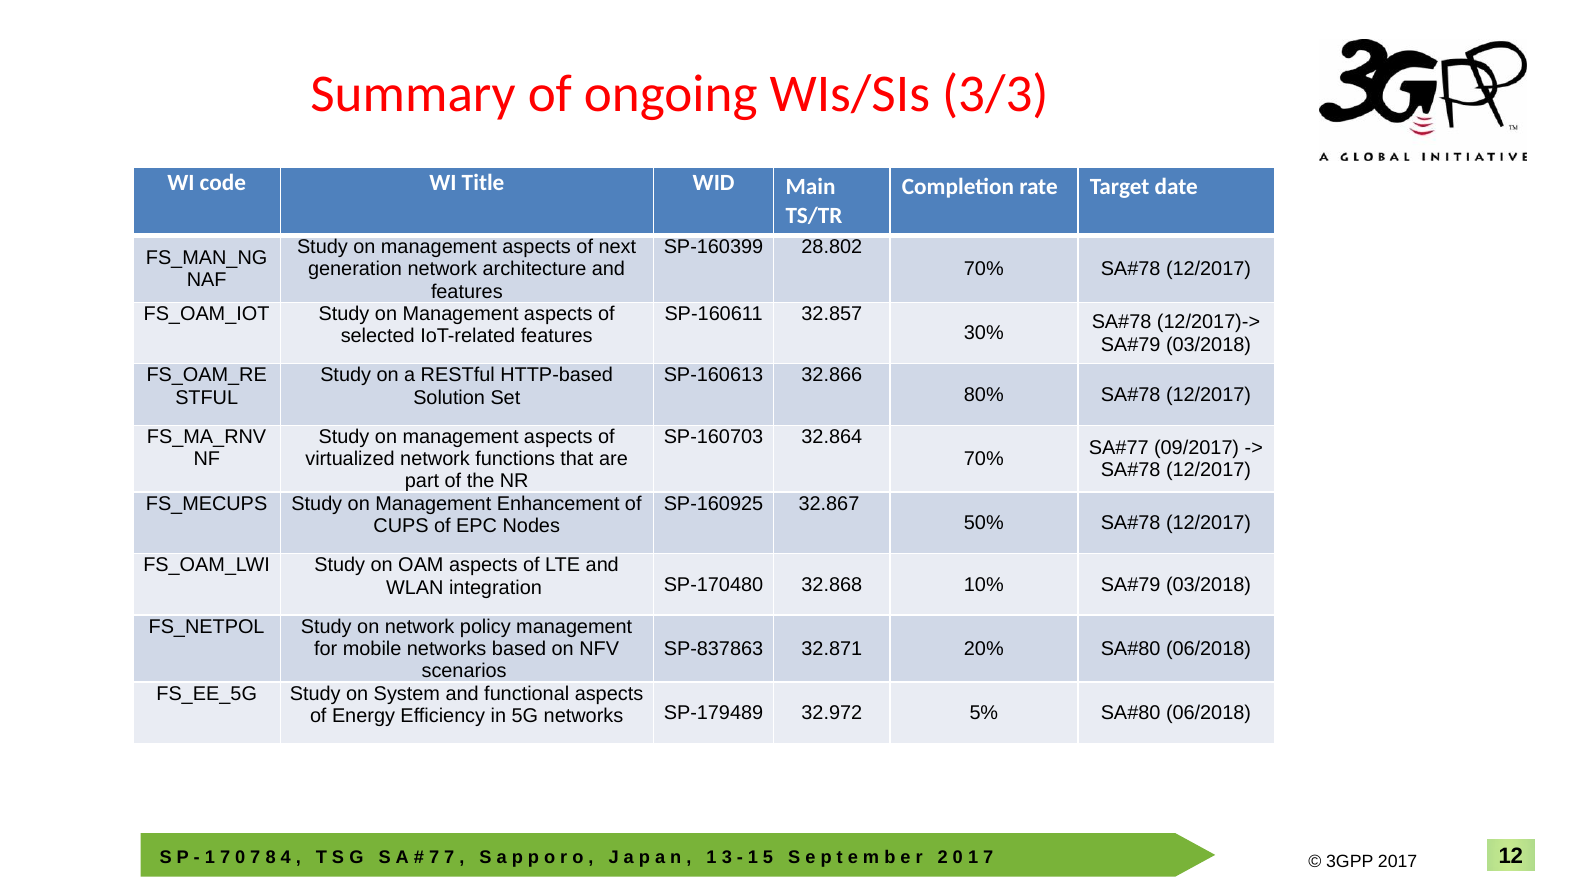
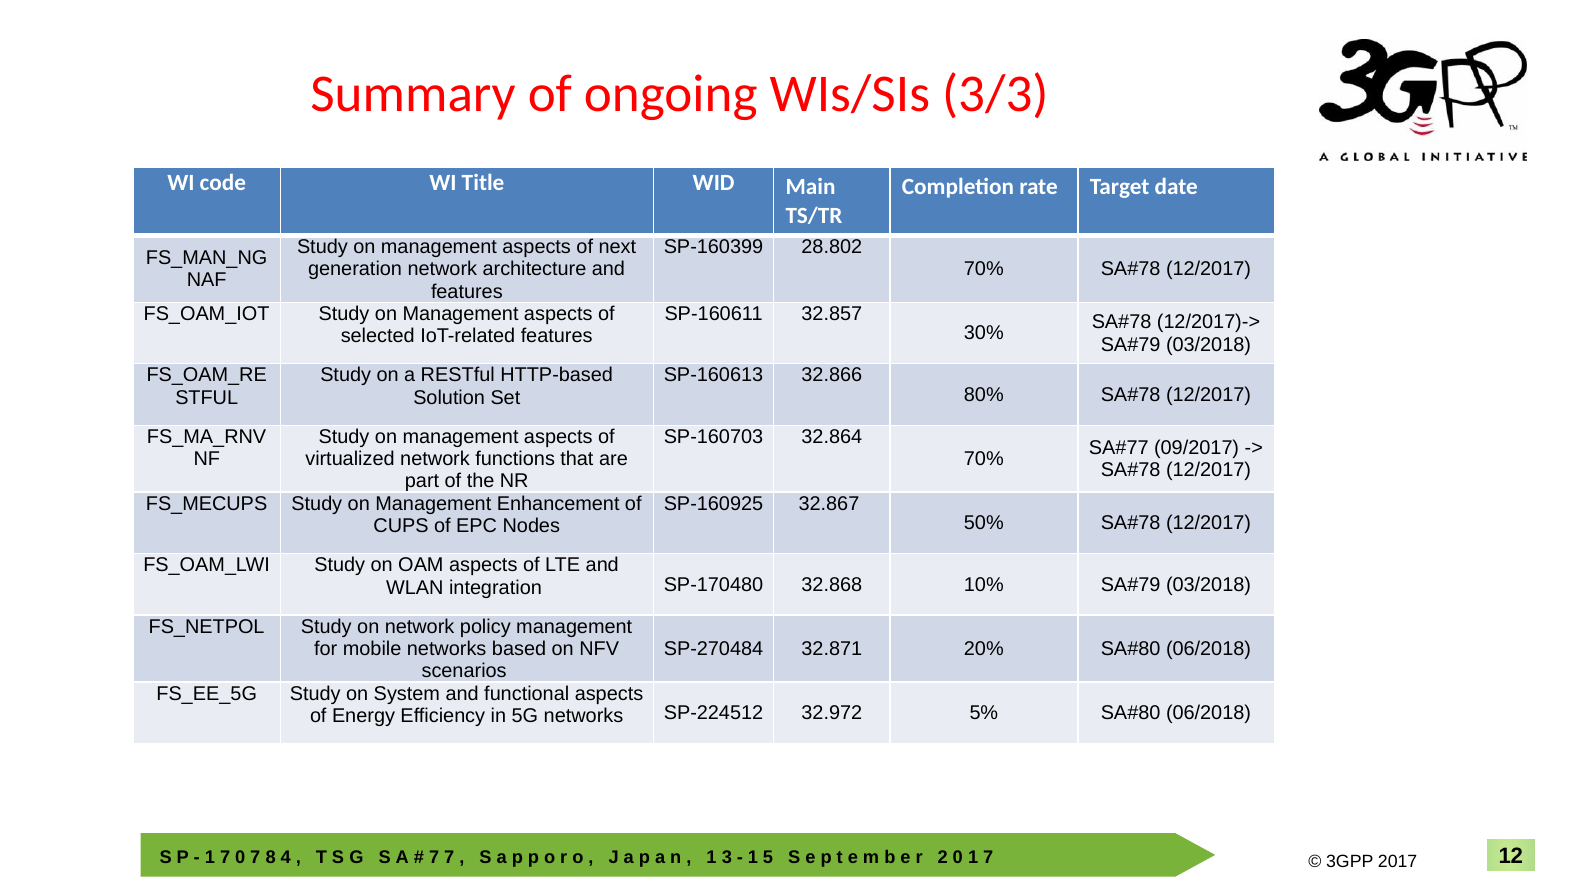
SP-837863: SP-837863 -> SP-270484
SP-179489: SP-179489 -> SP-224512
